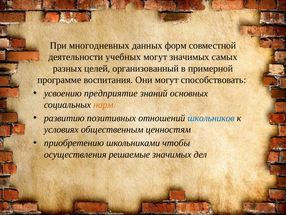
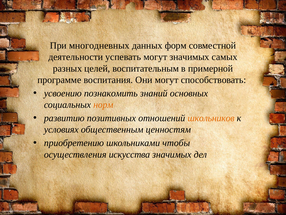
учебных: учебных -> успевать
организованный: организованный -> воспитательным
предприятие: предприятие -> познакомить
школьников colour: blue -> orange
решаемые: решаемые -> искусства
